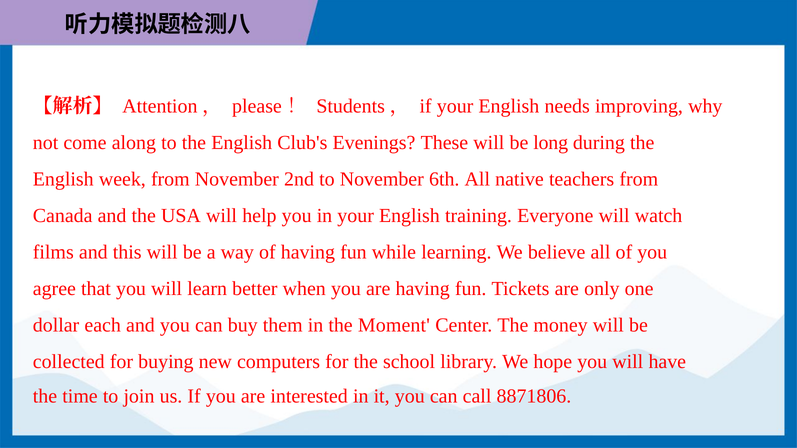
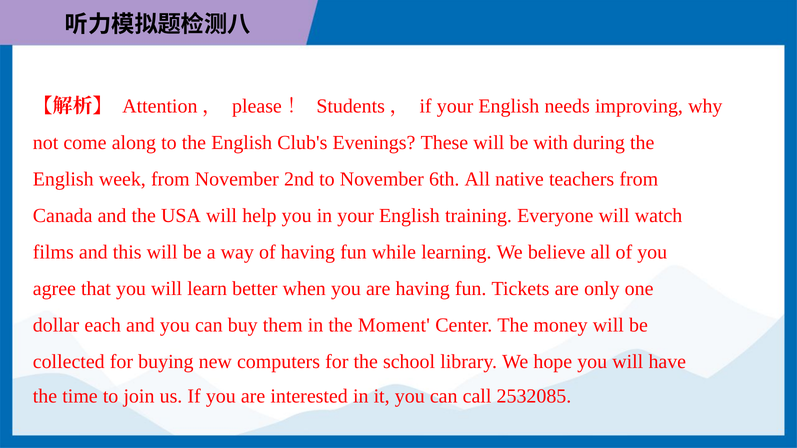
long: long -> with
8871806: 8871806 -> 2532085
